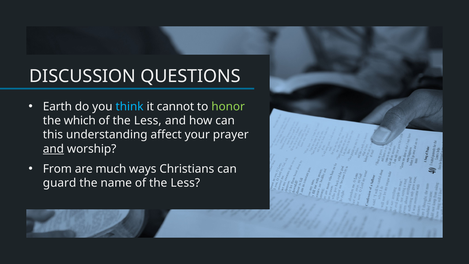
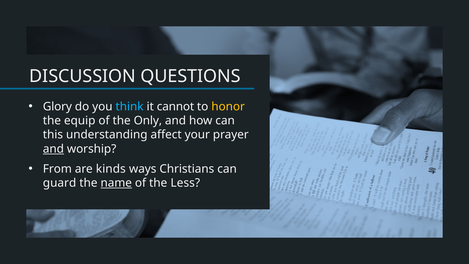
Earth: Earth -> Glory
honor colour: light green -> yellow
which: which -> equip
Less at (148, 121): Less -> Only
much: much -> kinds
name underline: none -> present
